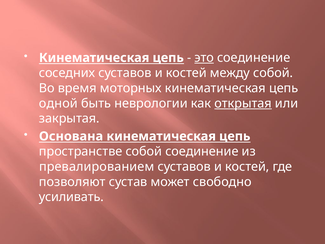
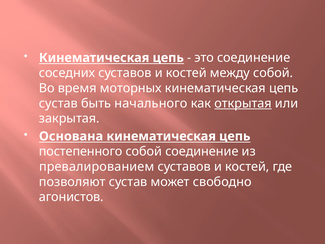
это underline: present -> none
одной at (58, 103): одной -> сустав
неврологии: неврологии -> начального
пространстве: пространстве -> постепенного
усиливать: усиливать -> агонистов
